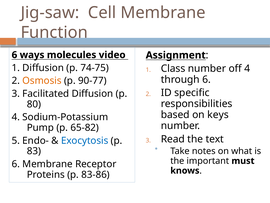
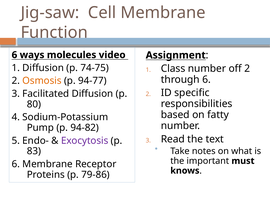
off 4: 4 -> 2
90-77: 90-77 -> 94-77
keys: keys -> fatty
65-82: 65-82 -> 94-82
Exocytosis colour: blue -> purple
83-86: 83-86 -> 79-86
